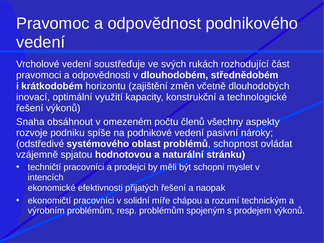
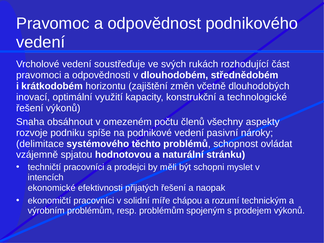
odstředivé: odstředivé -> delimitace
oblast: oblast -> těchto
